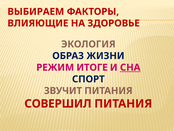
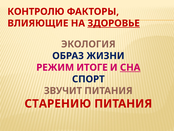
ВЫБИРАЕМ: ВЫБИРАЕМ -> КОНТРОЛЮ
ЗДОРОВЬЕ underline: none -> present
СОВЕРШИЛ: СОВЕРШИЛ -> СТАРЕНИЮ
